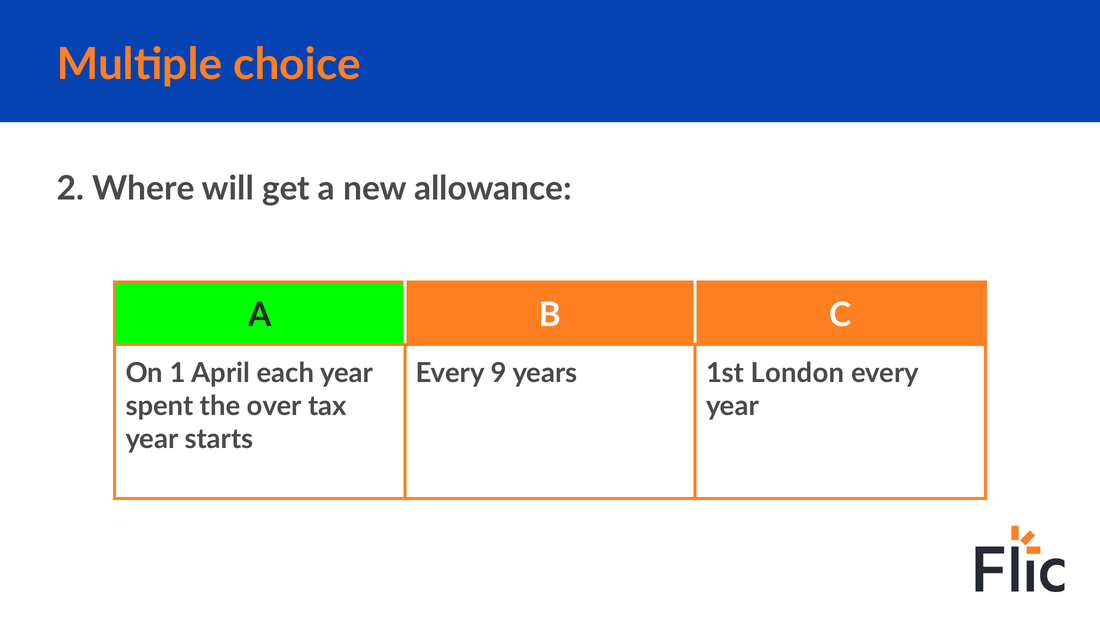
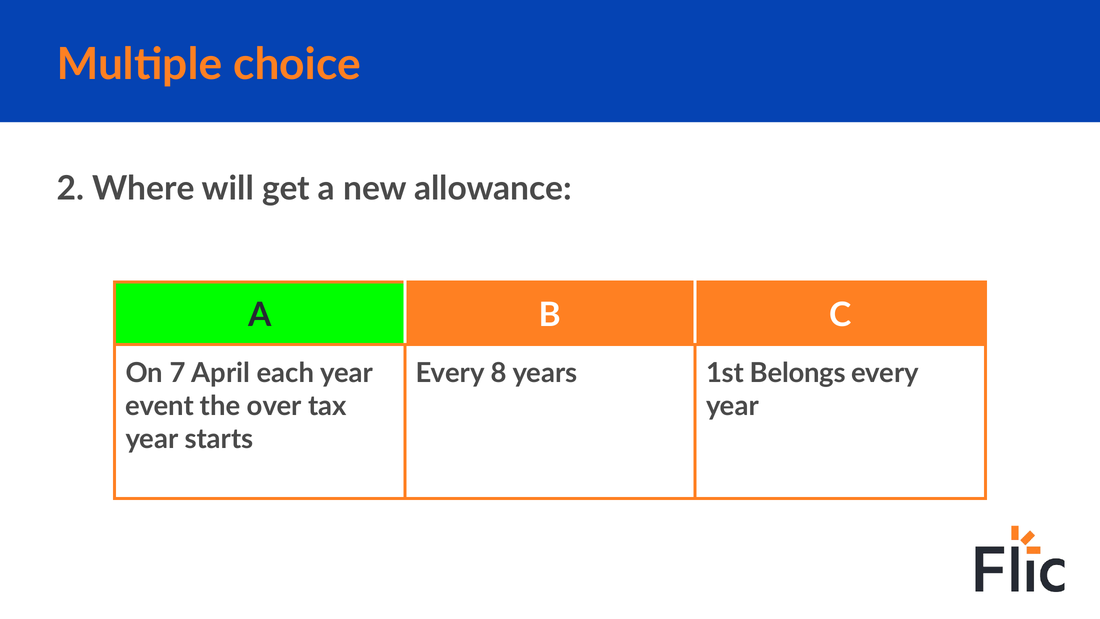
1: 1 -> 7
9: 9 -> 8
London: London -> Belongs
spent: spent -> event
